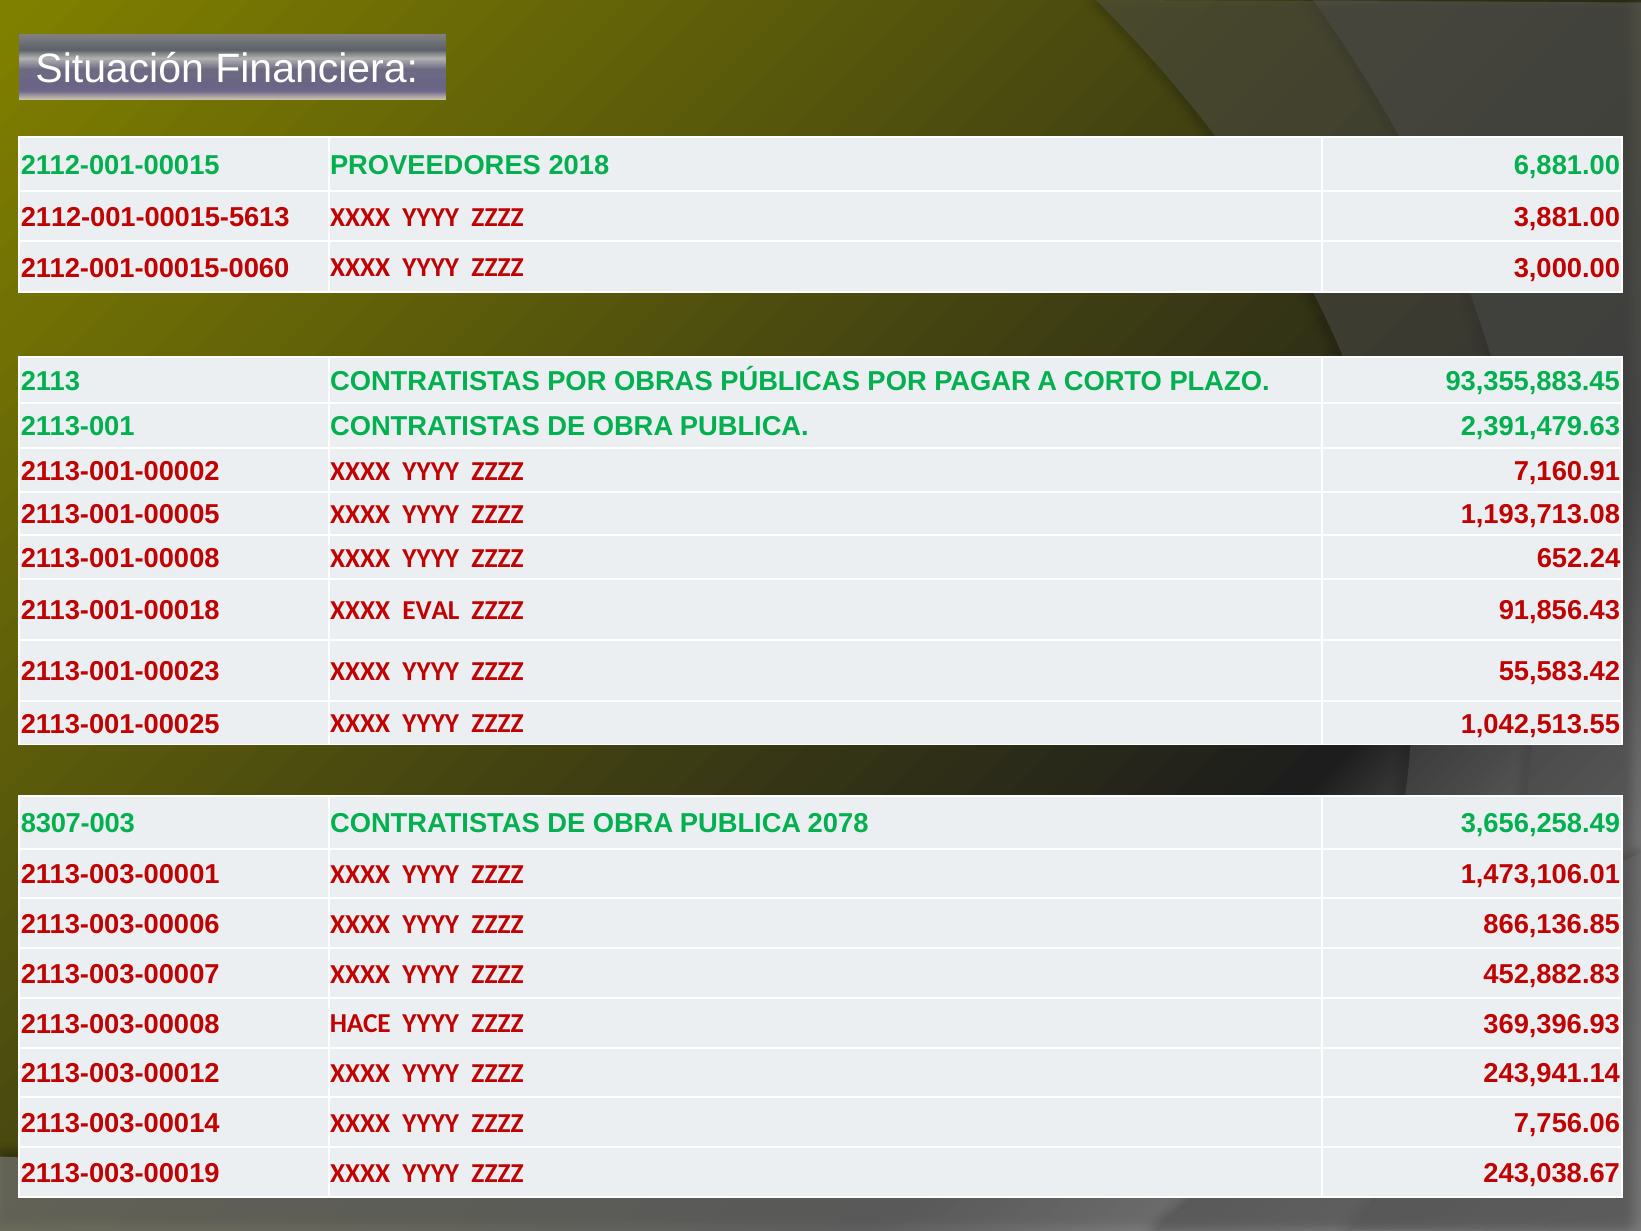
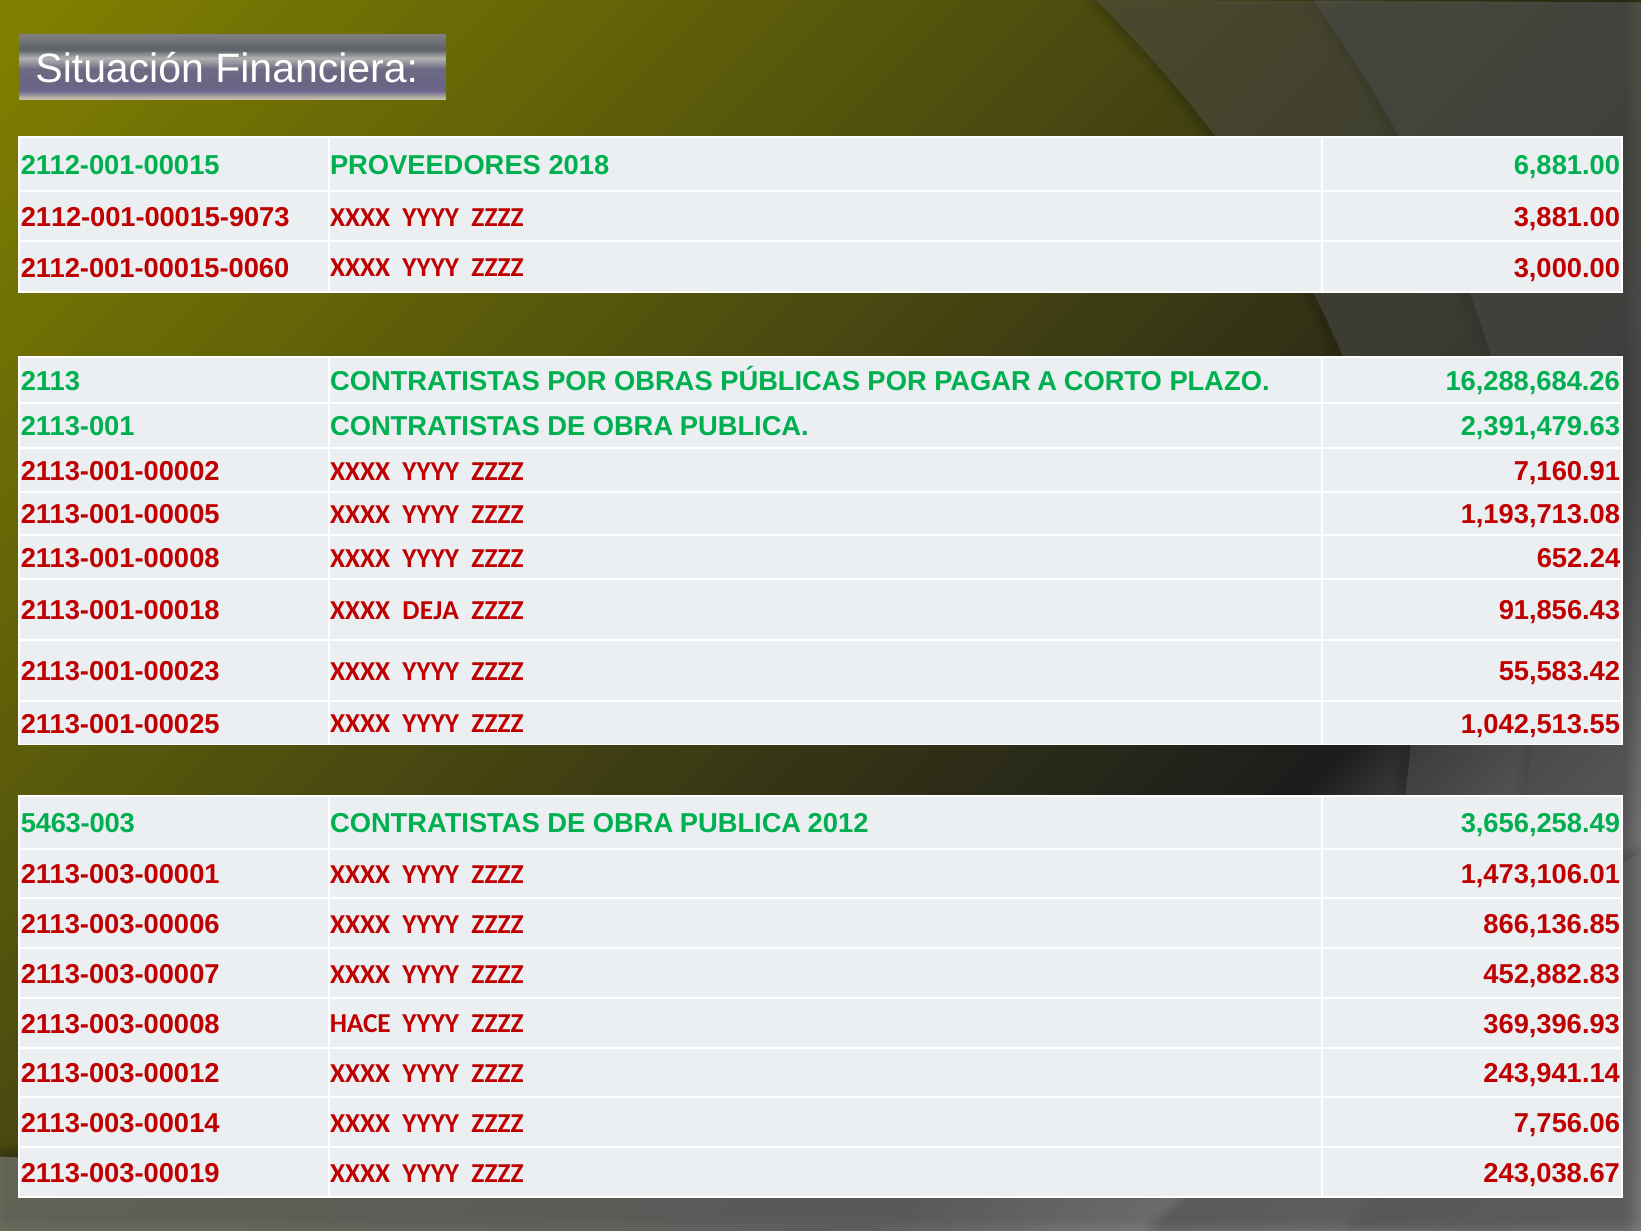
2112-001-00015-5613: 2112-001-00015-5613 -> 2112-001-00015-9073
93,355,883.45: 93,355,883.45 -> 16,288,684.26
EVAL: EVAL -> DEJA
8307-003: 8307-003 -> 5463-003
2078: 2078 -> 2012
